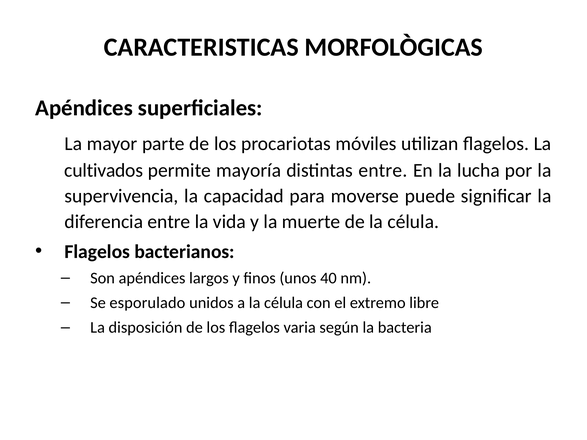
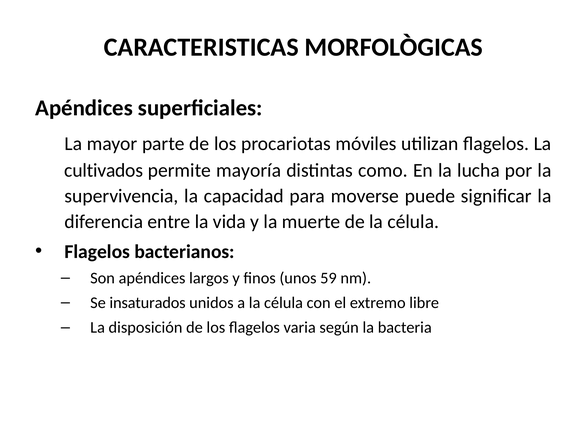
distintas entre: entre -> como
40: 40 -> 59
esporulado: esporulado -> insaturados
